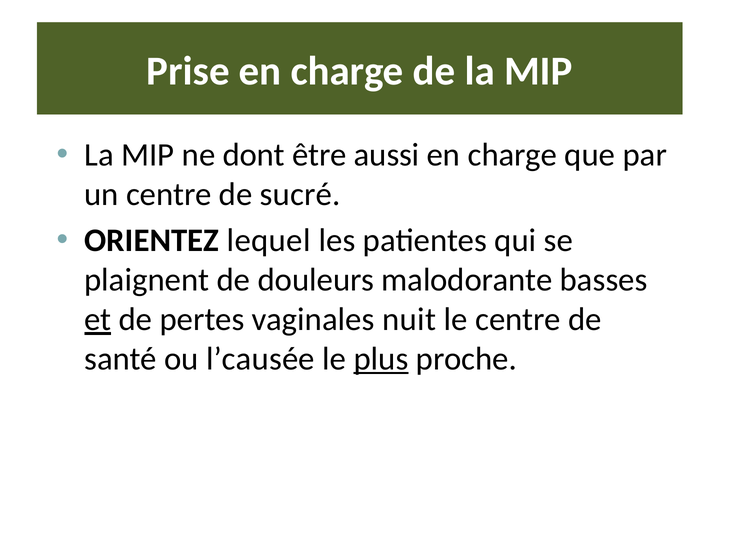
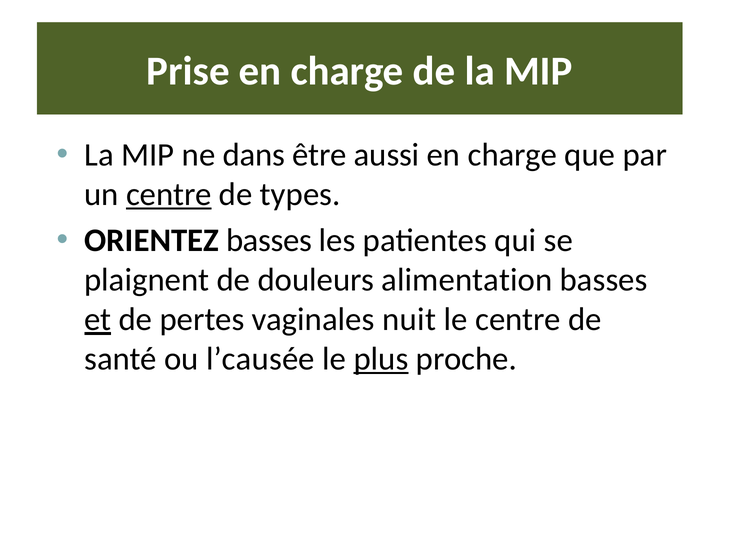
dont: dont -> dans
centre at (169, 194) underline: none -> present
sucré: sucré -> types
ORIENTEZ lequel: lequel -> basses
malodorante: malodorante -> alimentation
